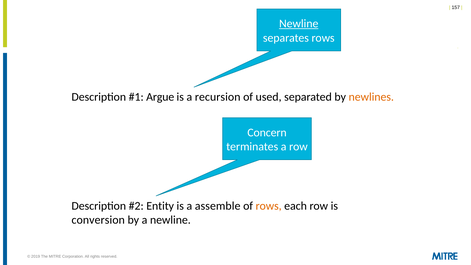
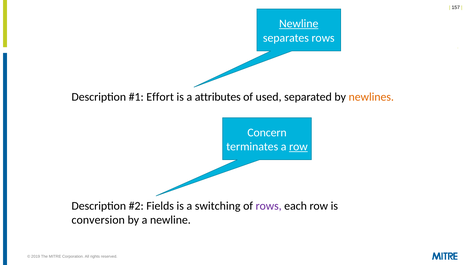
Argue: Argue -> Effort
recursion: recursion -> attributes
row at (298, 147) underline: none -> present
Entity: Entity -> Fields
assemble: assemble -> switching
rows at (269, 206) colour: orange -> purple
